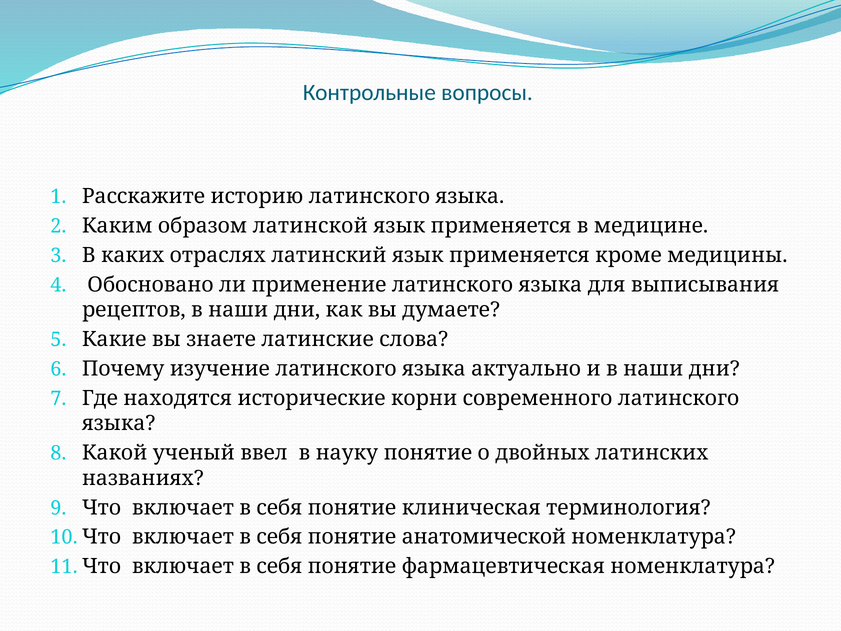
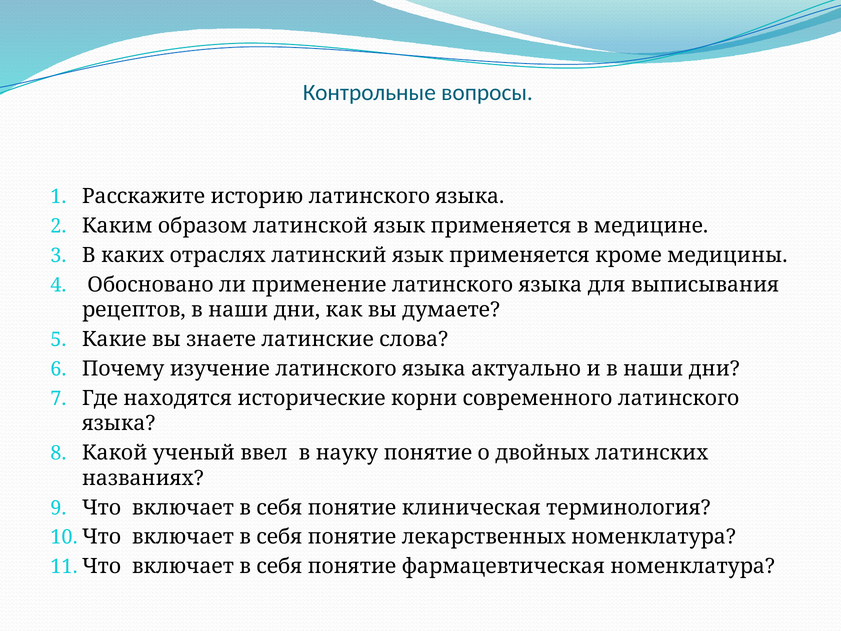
анатомической: анатомической -> лекарственных
